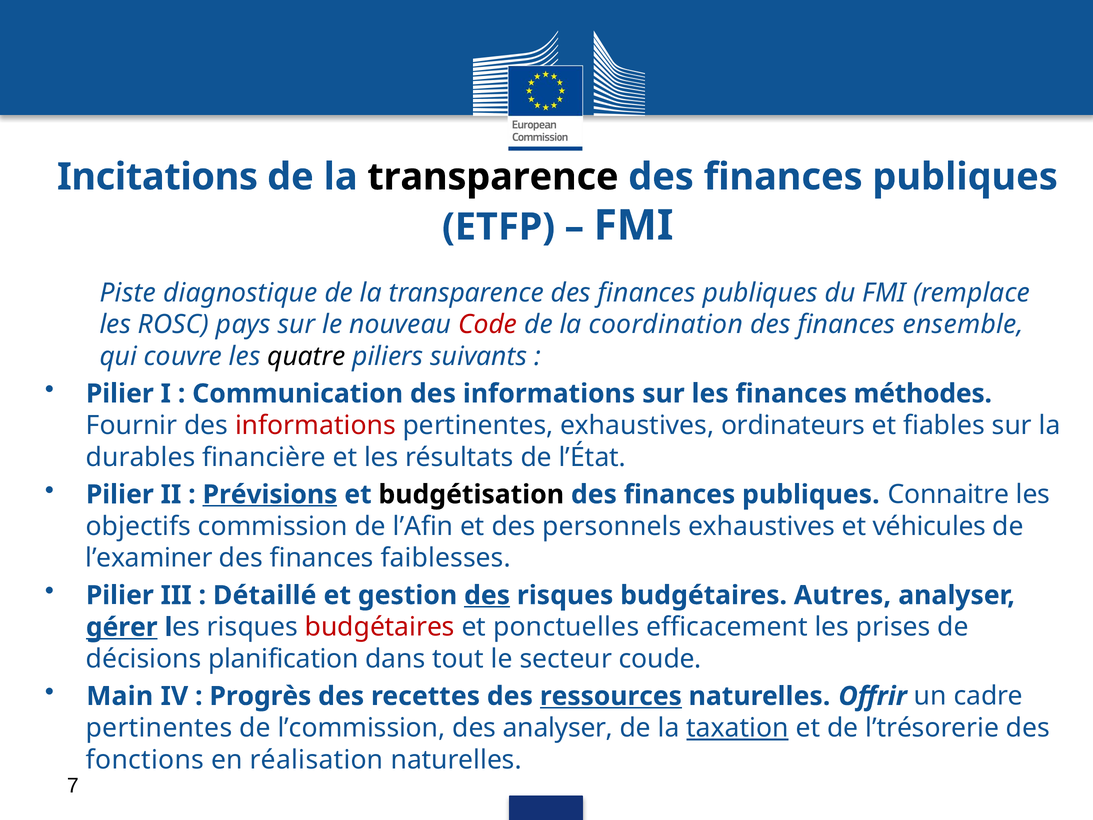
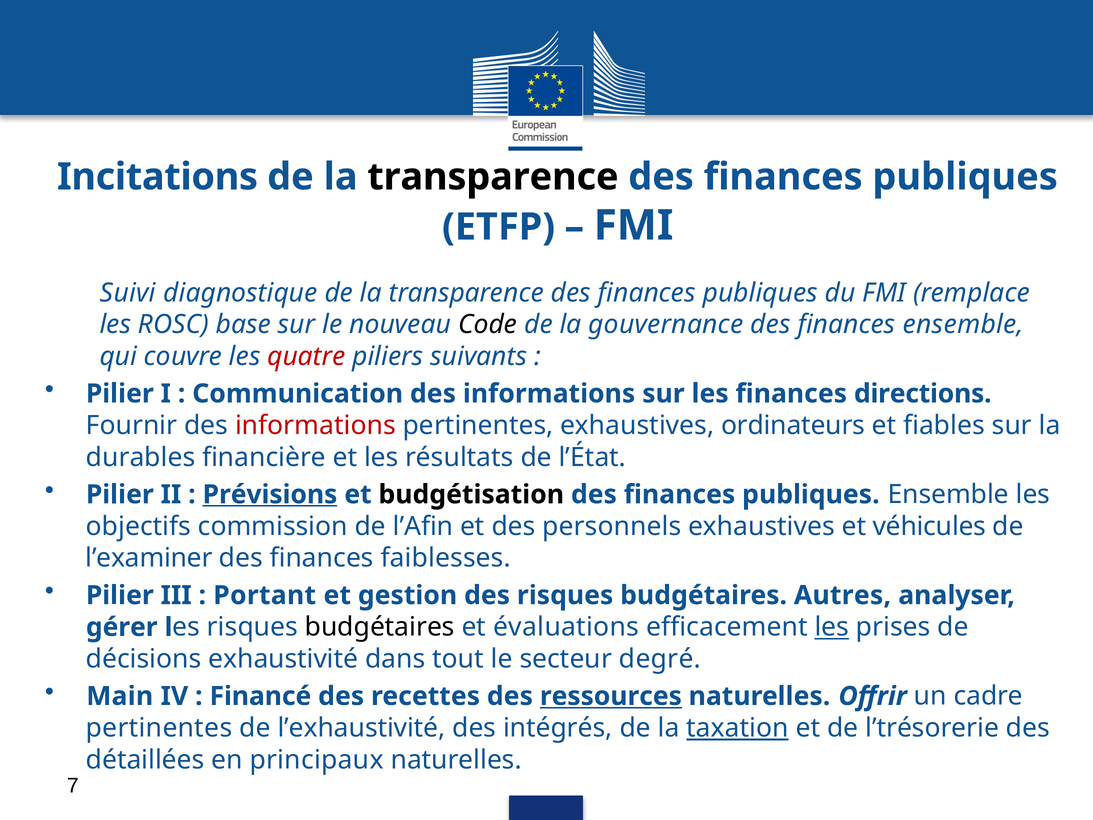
Piste: Piste -> Suivi
pays: pays -> base
Code colour: red -> black
coordination: coordination -> gouvernance
quatre colour: black -> red
méthodes: méthodes -> directions
publiques Connaitre: Connaitre -> Ensemble
Détaillé: Détaillé -> Portant
des at (487, 595) underline: present -> none
gérer underline: present -> none
budgétaires at (380, 627) colour: red -> black
ponctuelles: ponctuelles -> évaluations
les at (832, 627) underline: none -> present
planification: planification -> exhaustivité
coude: coude -> degré
Progrès: Progrès -> Financé
l’commission: l’commission -> l’exhaustivité
des analyser: analyser -> intégrés
fonctions: fonctions -> détaillées
réalisation: réalisation -> principaux
